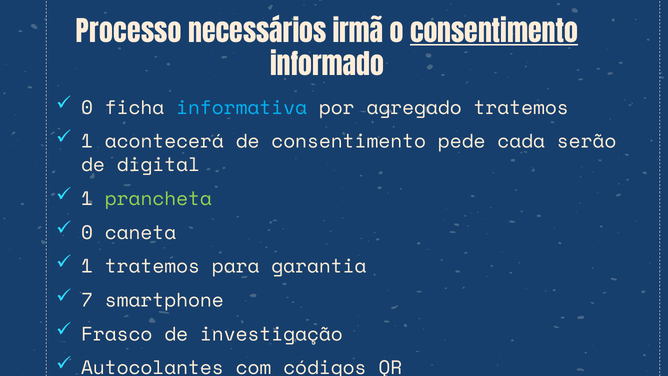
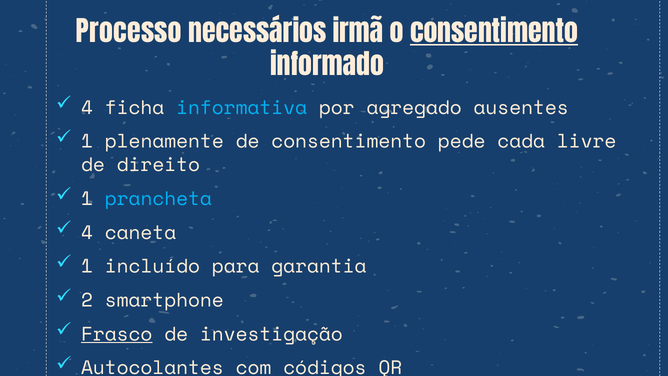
0 at (87, 108): 0 -> 4
agregado tratemos: tratemos -> ausentes
acontecerá: acontecerá -> plenamente
serão: serão -> livre
digital: digital -> direito
prancheta colour: light green -> light blue
0 at (87, 232): 0 -> 4
1 tratemos: tratemos -> incluído
7: 7 -> 2
Frasco underline: none -> present
